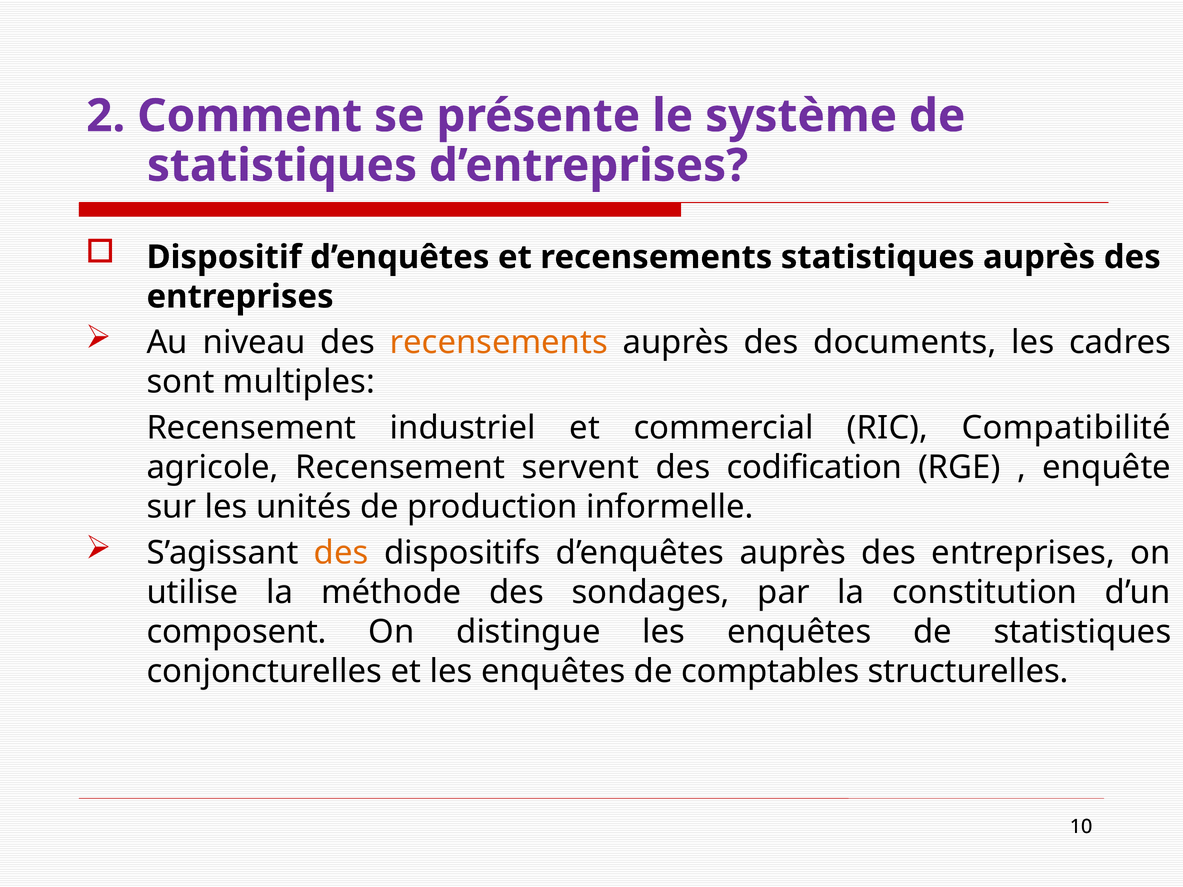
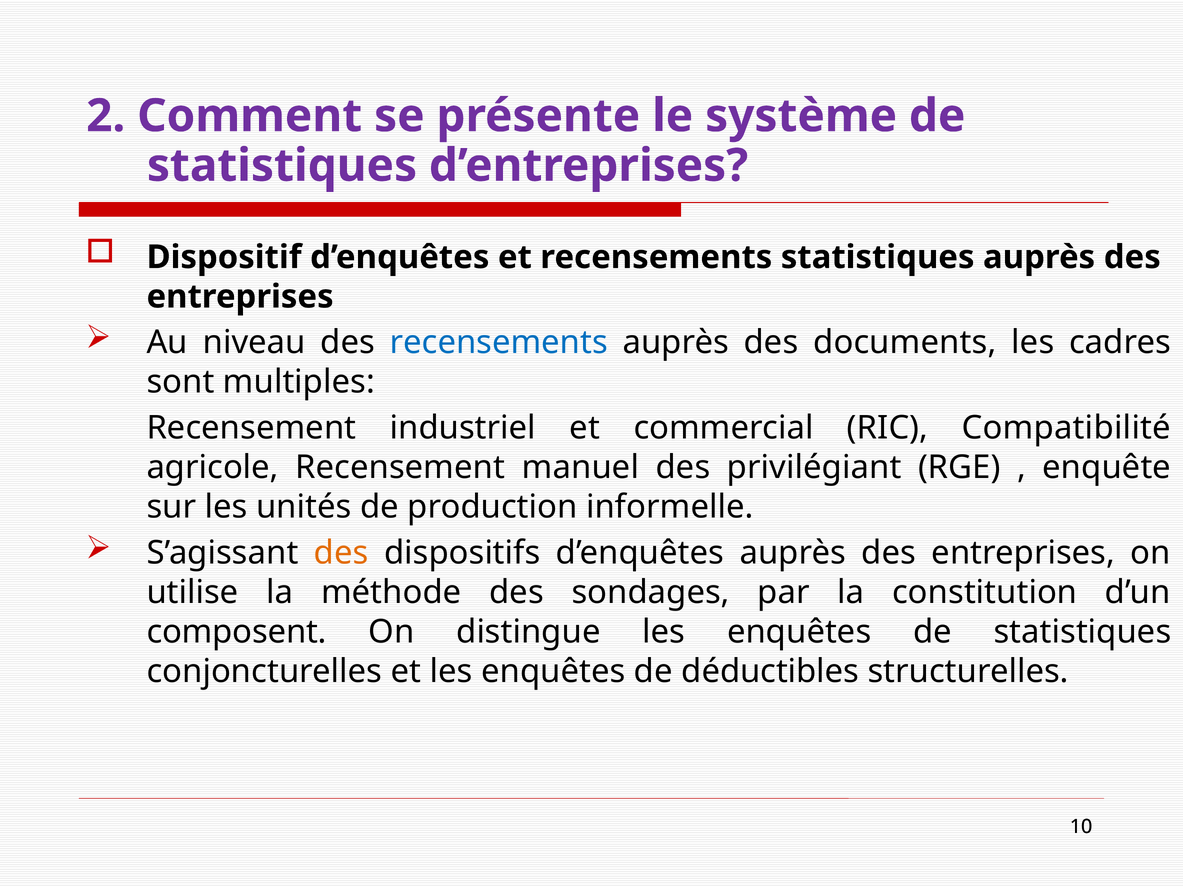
recensements at (499, 343) colour: orange -> blue
servent: servent -> manuel
codification: codification -> privilégiant
comptables: comptables -> déductibles
